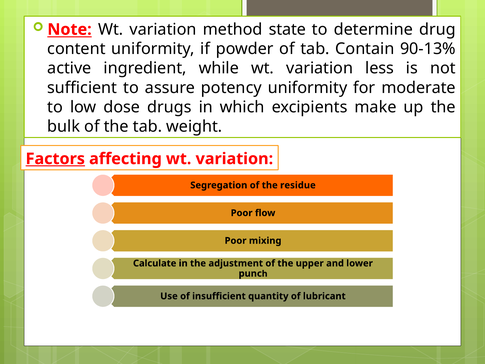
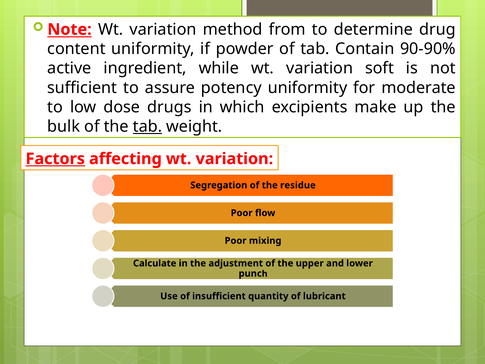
state: state -> from
90-13%: 90-13% -> 90-90%
less: less -> soft
tab at (147, 126) underline: none -> present
